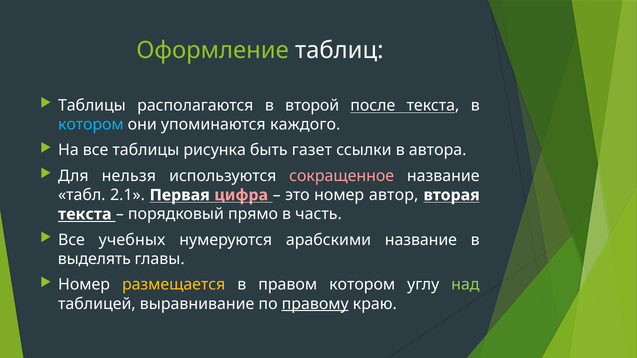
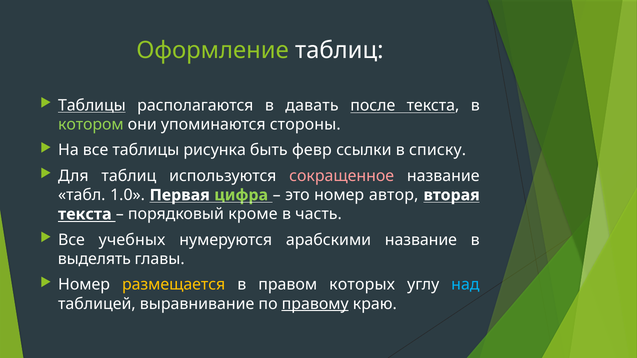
Таблицы at (92, 106) underline: none -> present
второй: второй -> давать
котором at (91, 125) colour: light blue -> light green
каждого: каждого -> стороны
газет: газет -> февр
автора: автора -> списку
Для нельзя: нельзя -> таблиц
2.1: 2.1 -> 1.0
цифра colour: pink -> light green
прямо: прямо -> кроме
правом котором: котором -> которых
над colour: light green -> light blue
